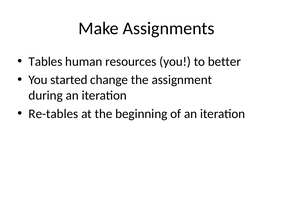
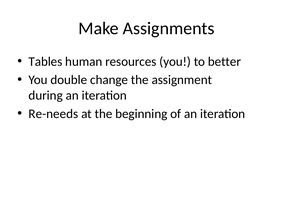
started: started -> double
Re-tables: Re-tables -> Re-needs
